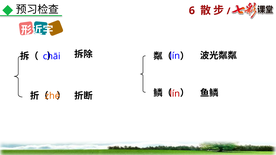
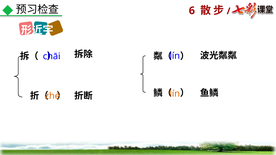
lín at (175, 94) colour: red -> orange
